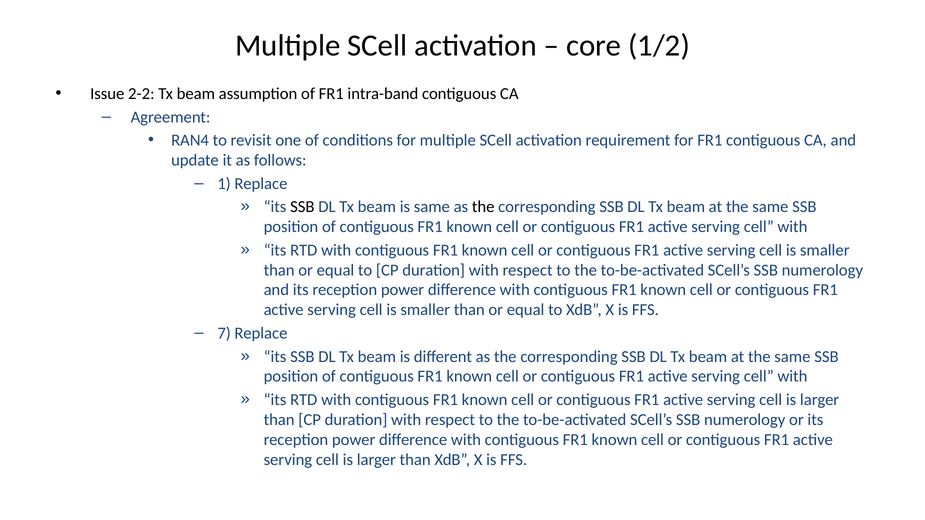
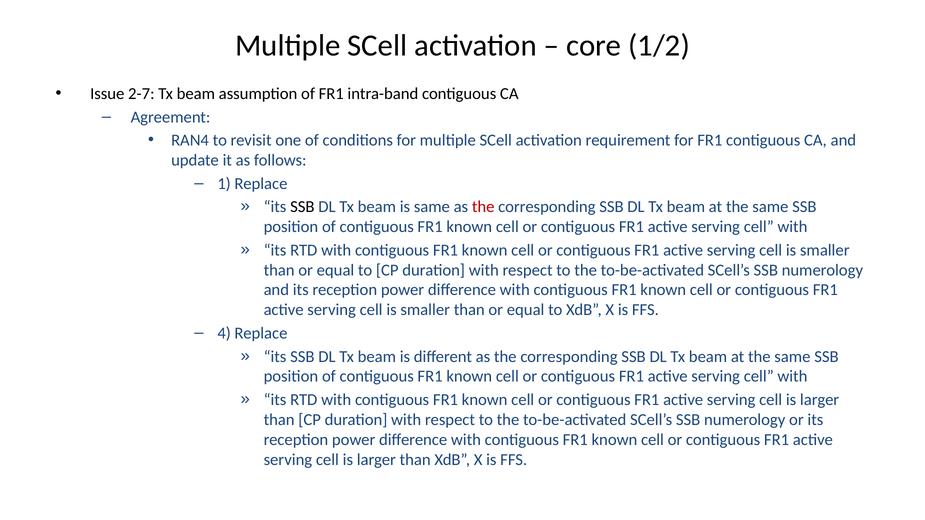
2-2: 2-2 -> 2-7
the at (483, 207) colour: black -> red
7: 7 -> 4
